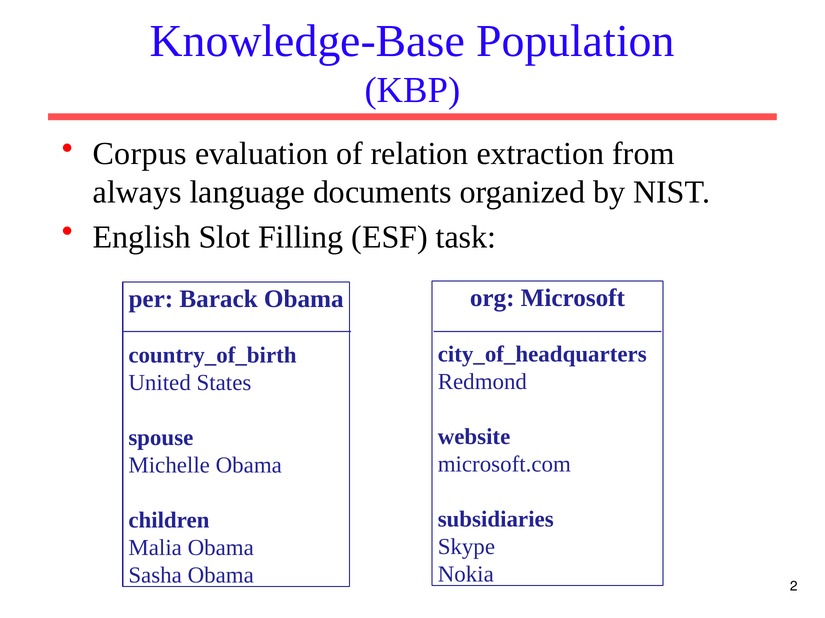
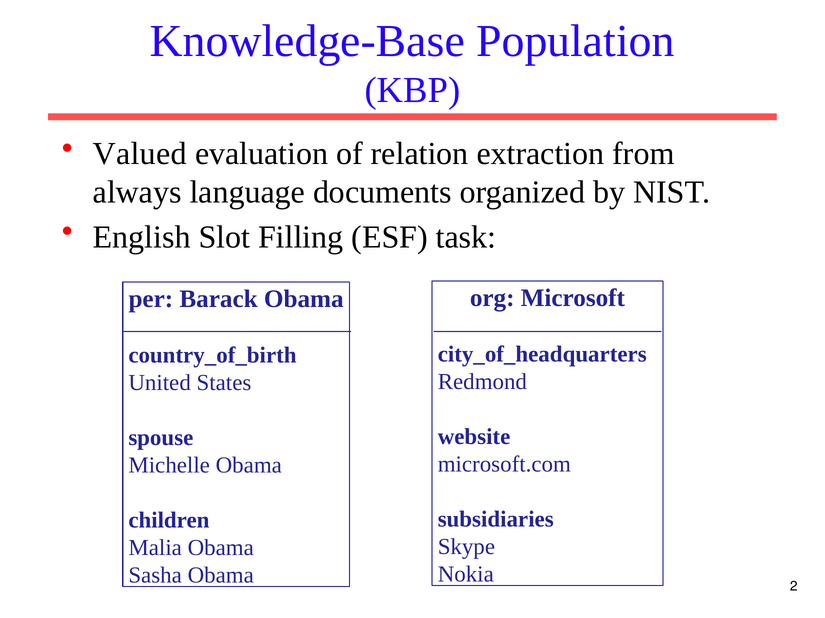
Corpus: Corpus -> Valued
